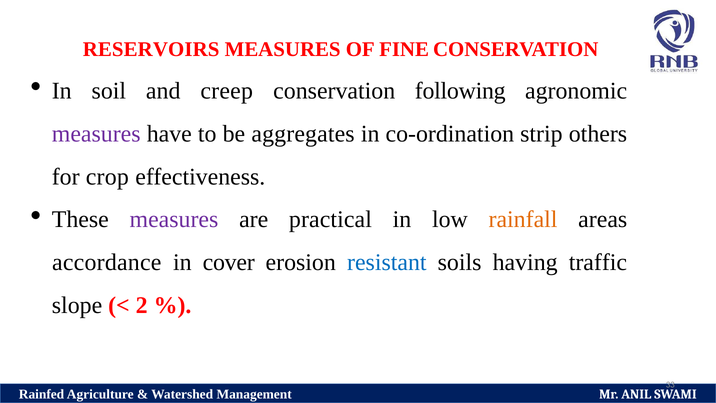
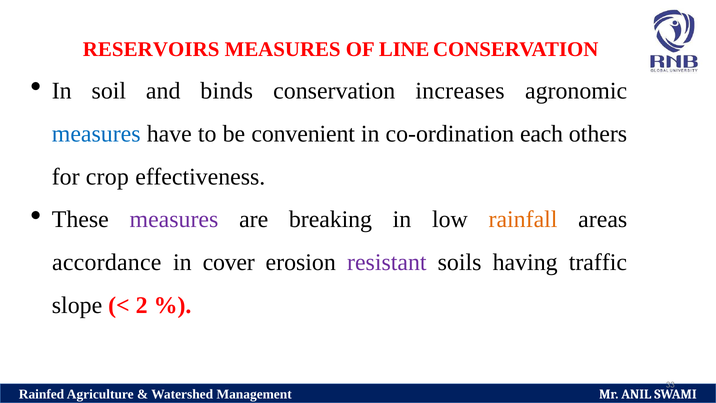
FINE: FINE -> LINE
creep: creep -> binds
following: following -> increases
measures at (96, 134) colour: purple -> blue
aggregates: aggregates -> convenient
strip: strip -> each
practical: practical -> breaking
resistant colour: blue -> purple
